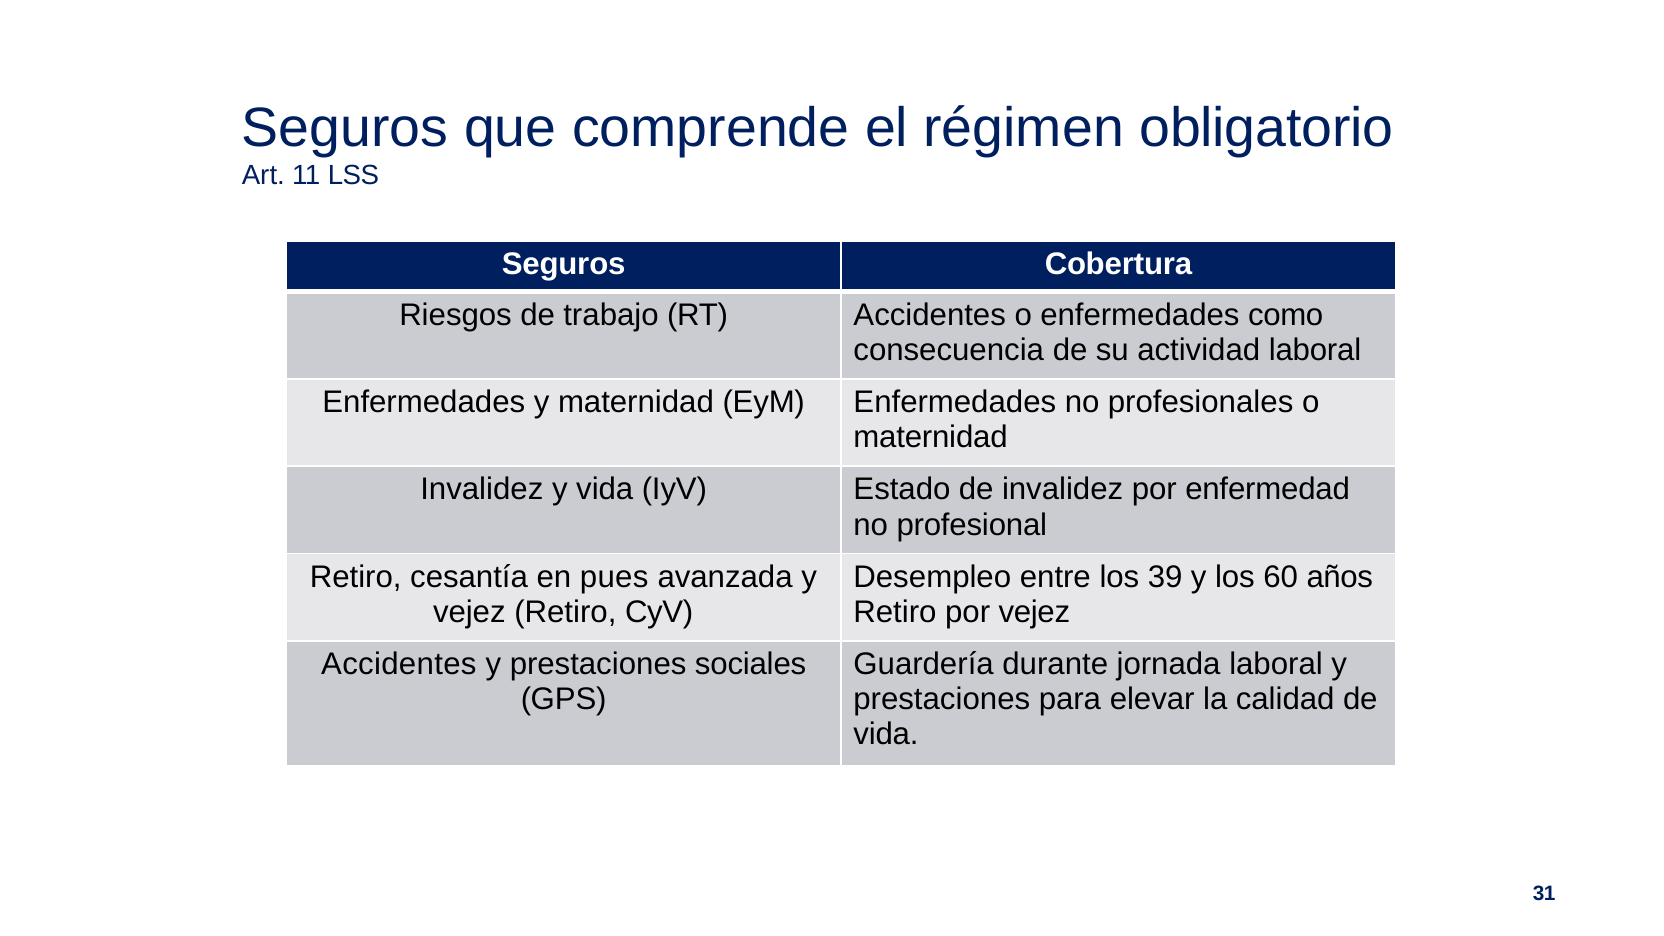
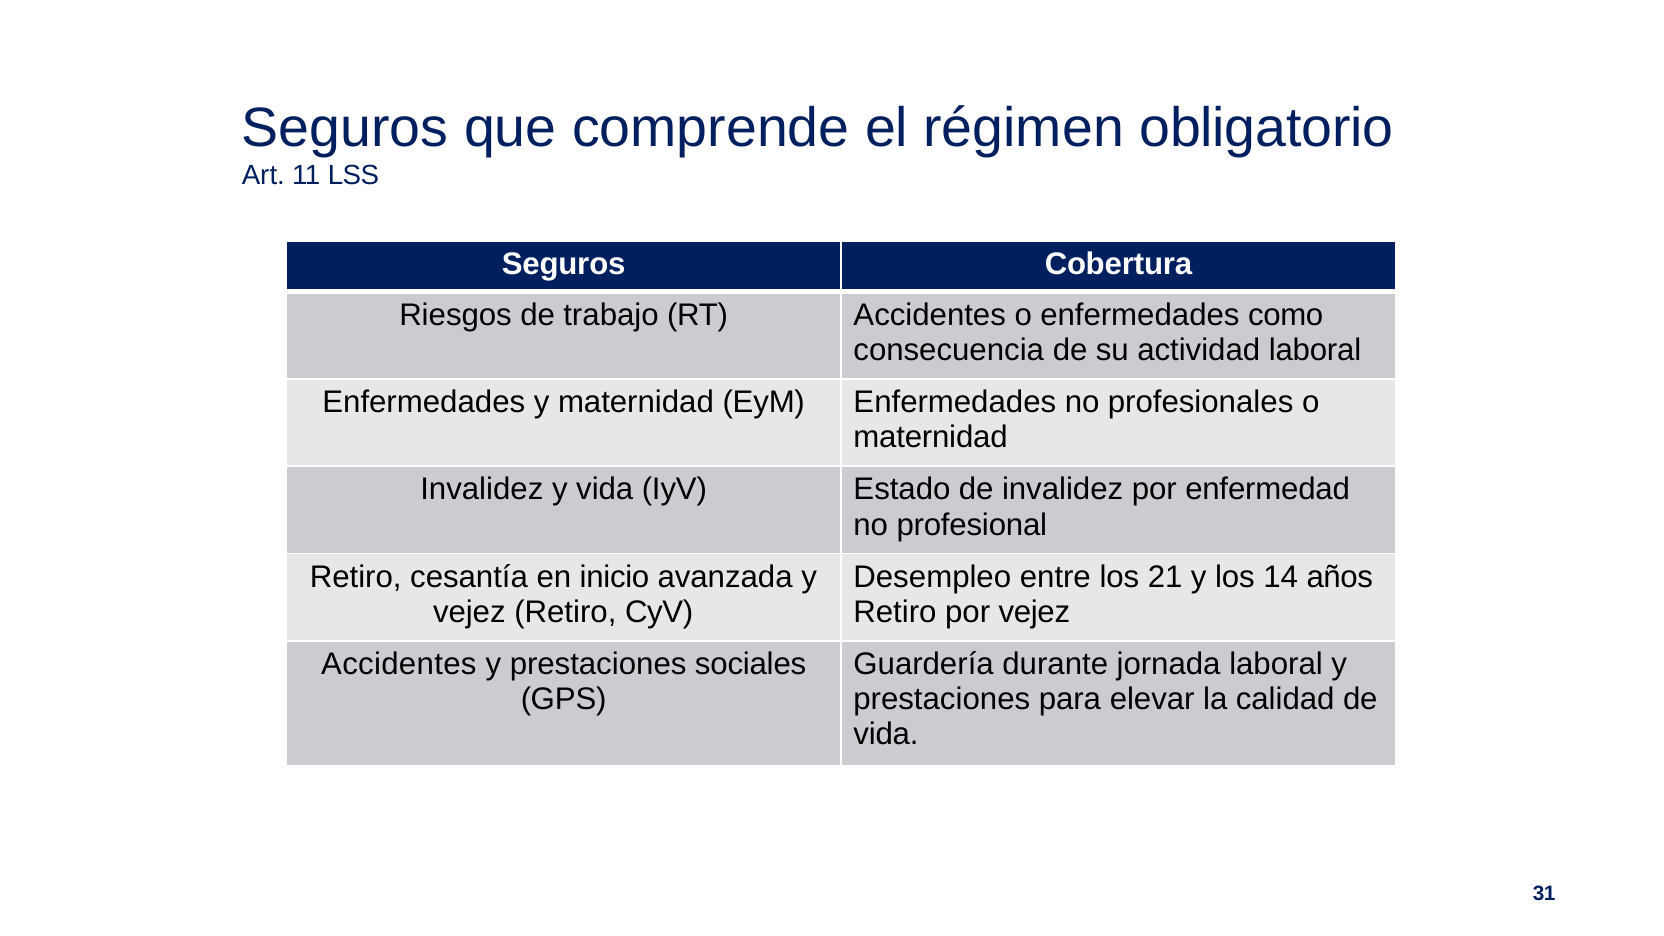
pues: pues -> inicio
39: 39 -> 21
60: 60 -> 14
